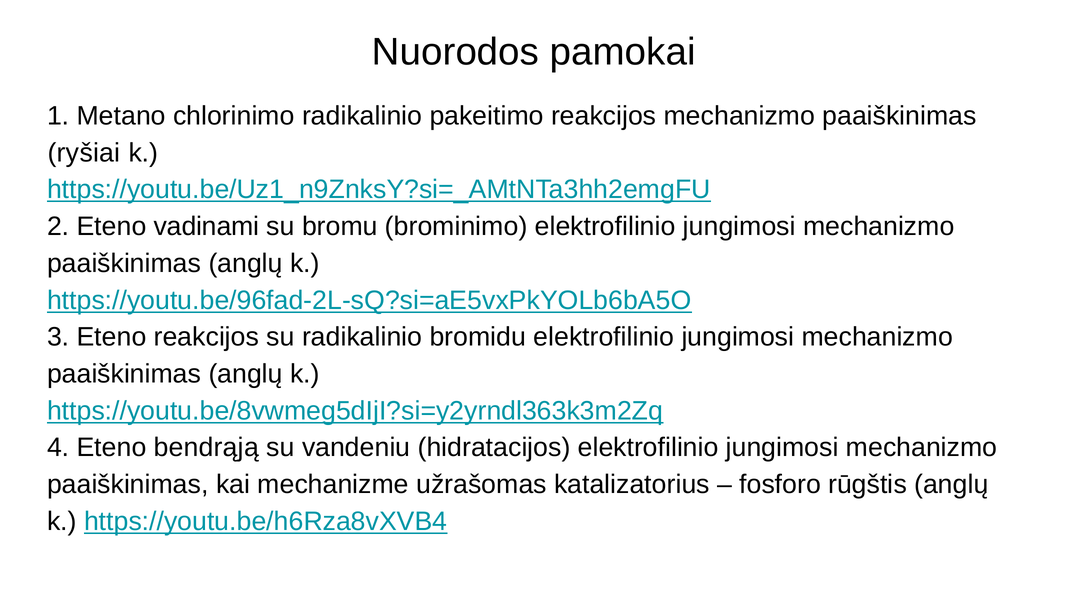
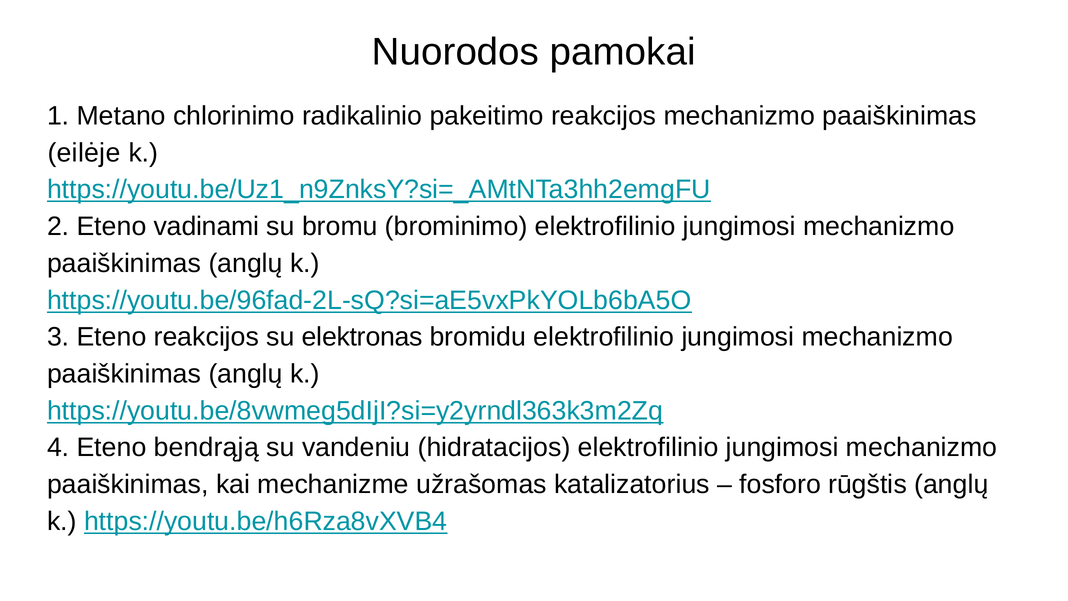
ryšiai: ryšiai -> eilėje
su radikalinio: radikalinio -> elektronas
